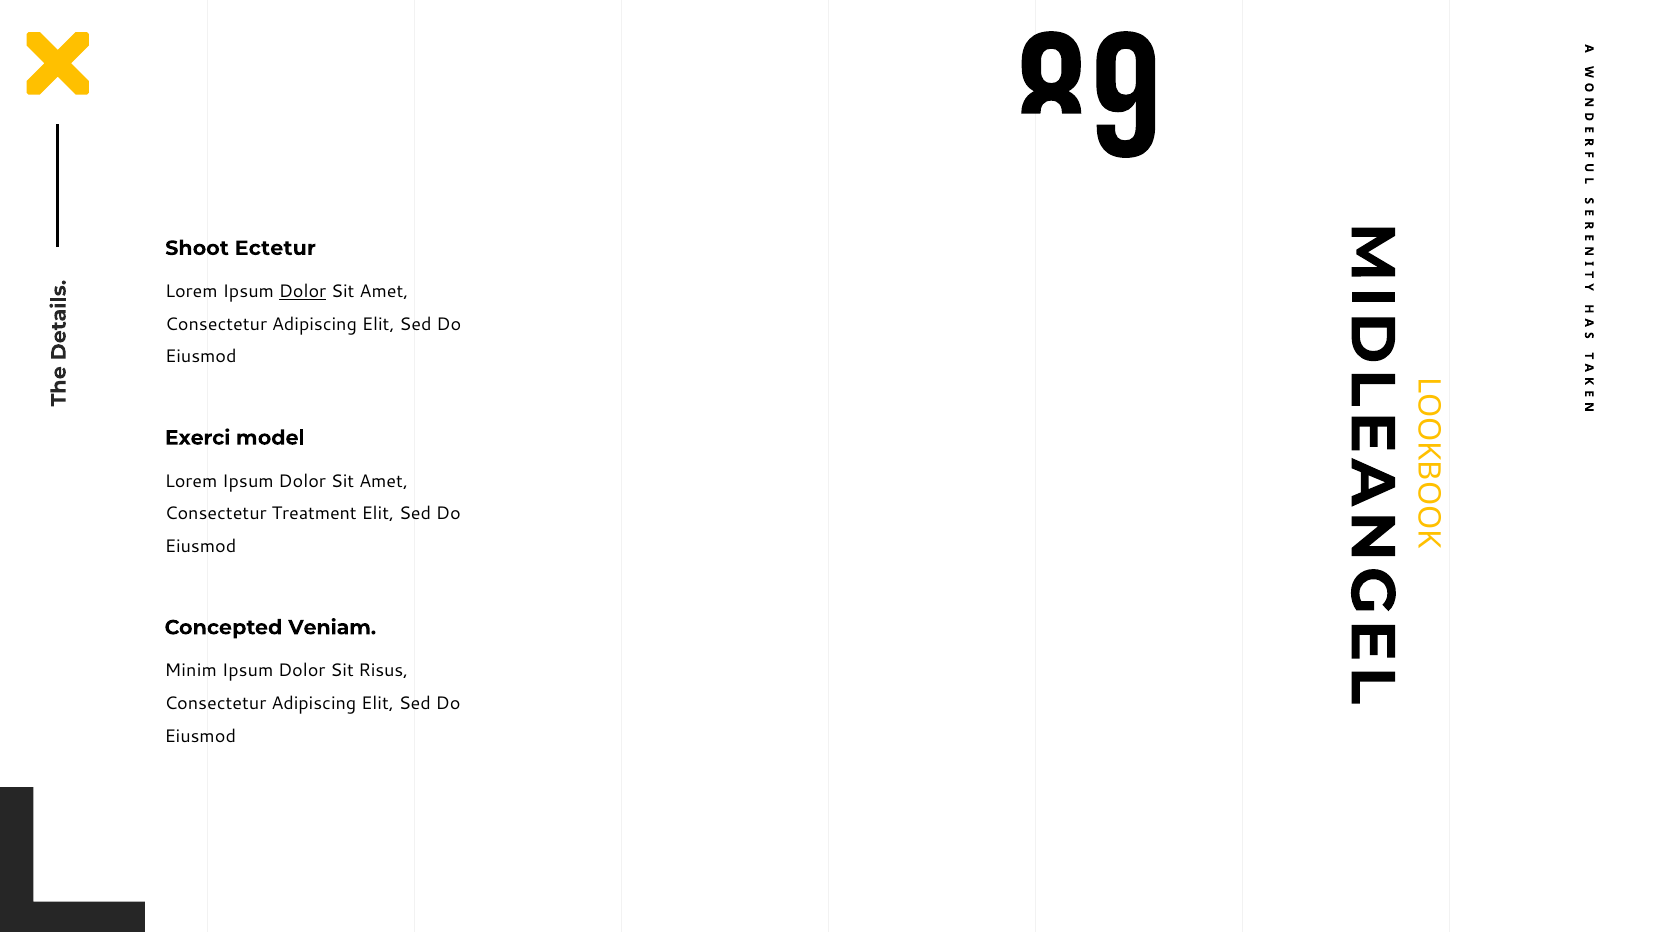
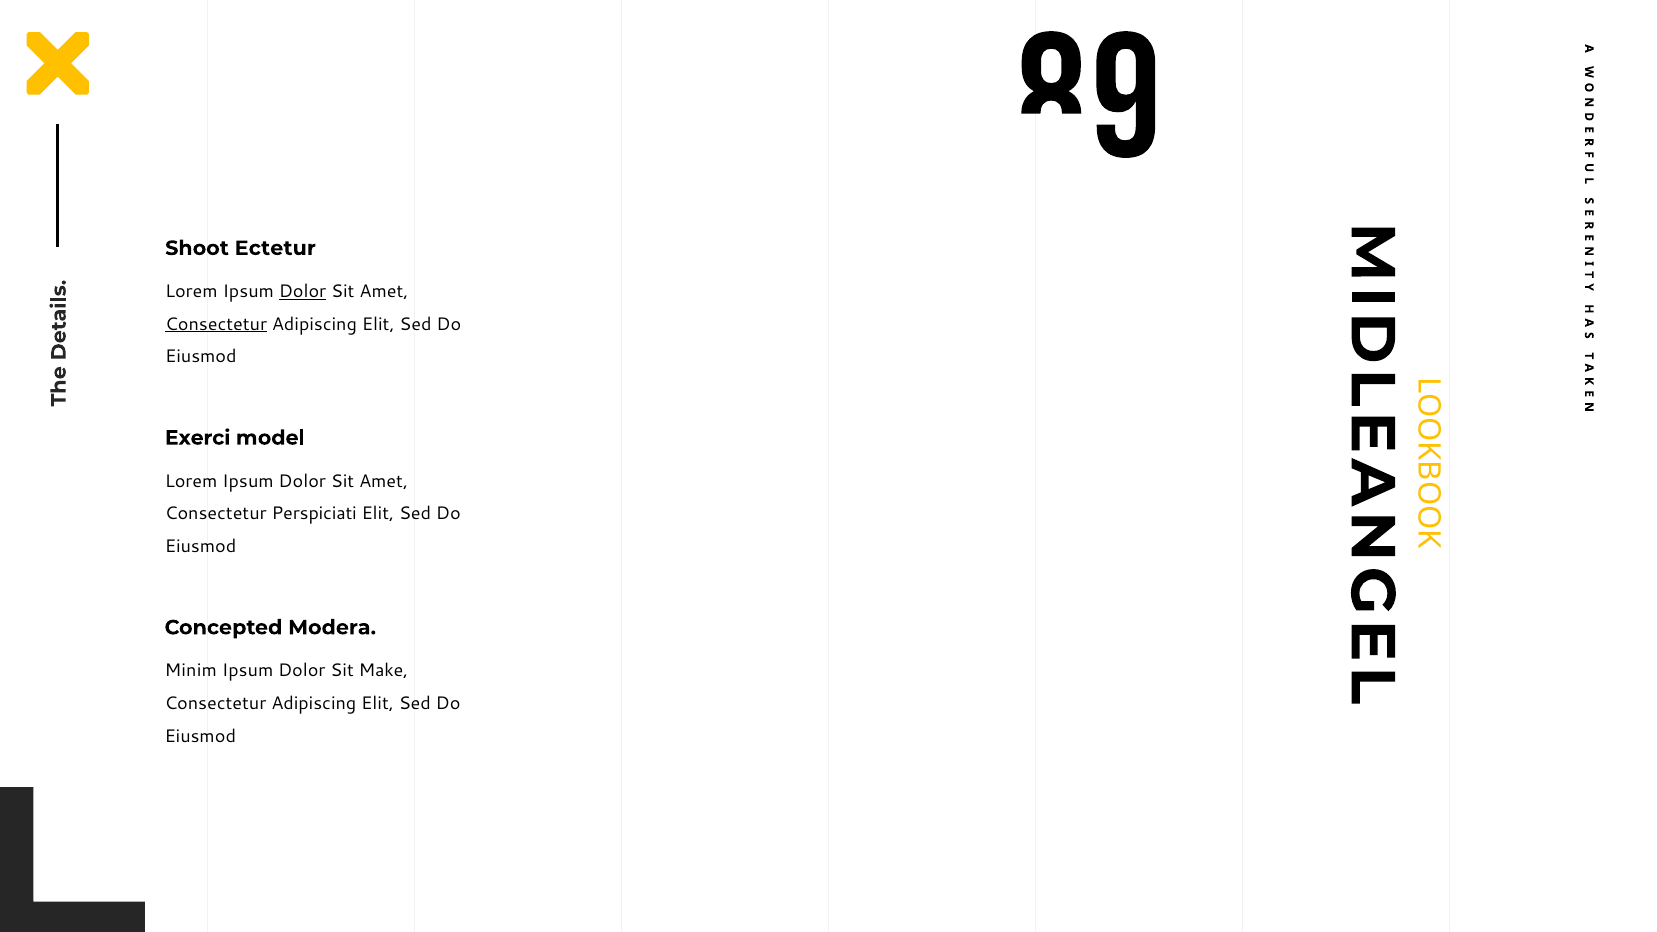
Consectetur at (216, 324) underline: none -> present
Treatment: Treatment -> Perspiciati
Veniam: Veniam -> Modera
Risus: Risus -> Make
